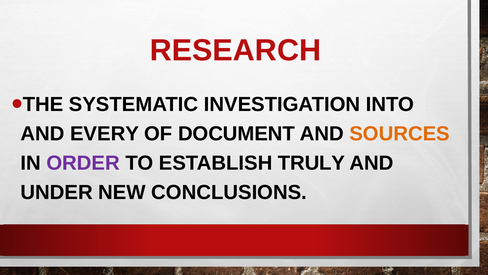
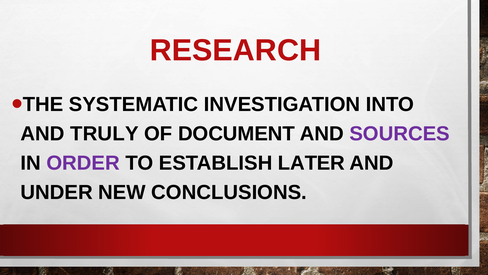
EVERY: EVERY -> TRULY
SOURCES colour: orange -> purple
TRULY: TRULY -> LATER
